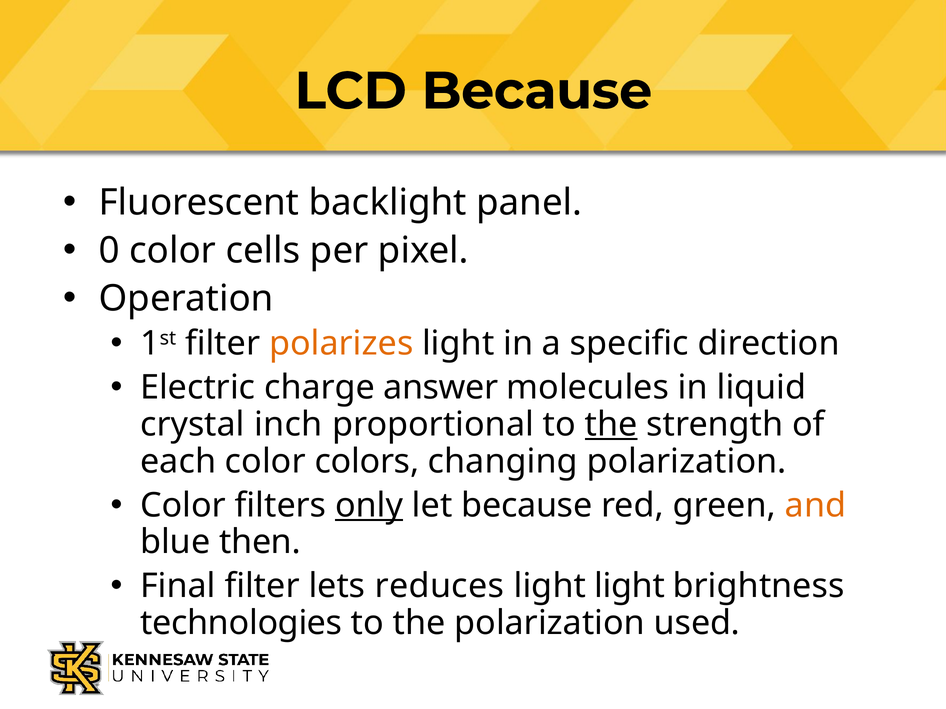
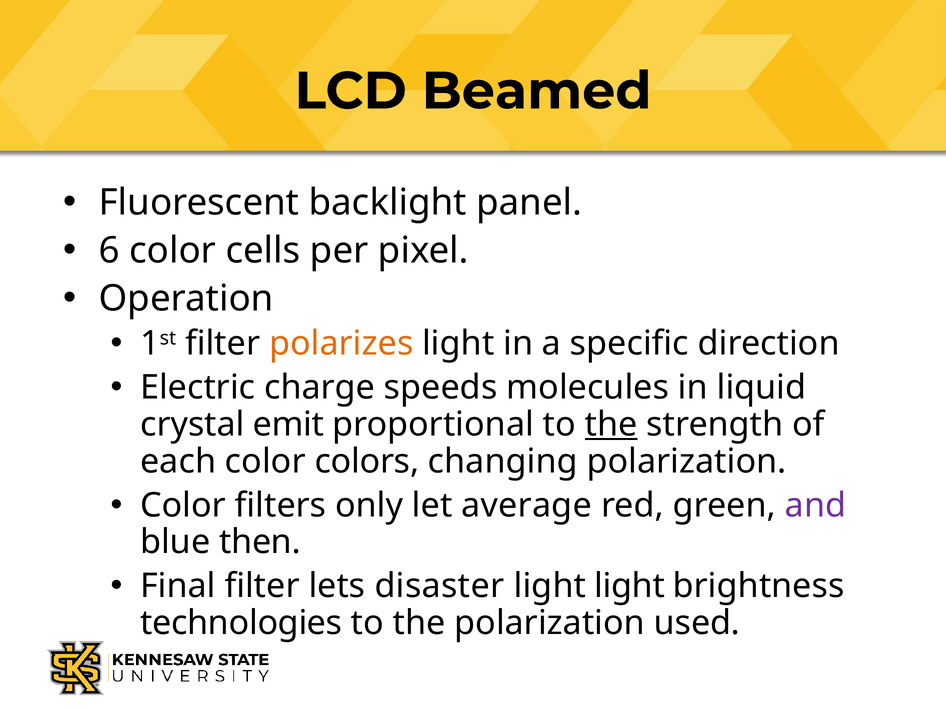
LCD Because: Because -> Beamed
0: 0 -> 6
answer: answer -> speeds
inch: inch -> emit
only underline: present -> none
let because: because -> average
and colour: orange -> purple
reduces: reduces -> disaster
